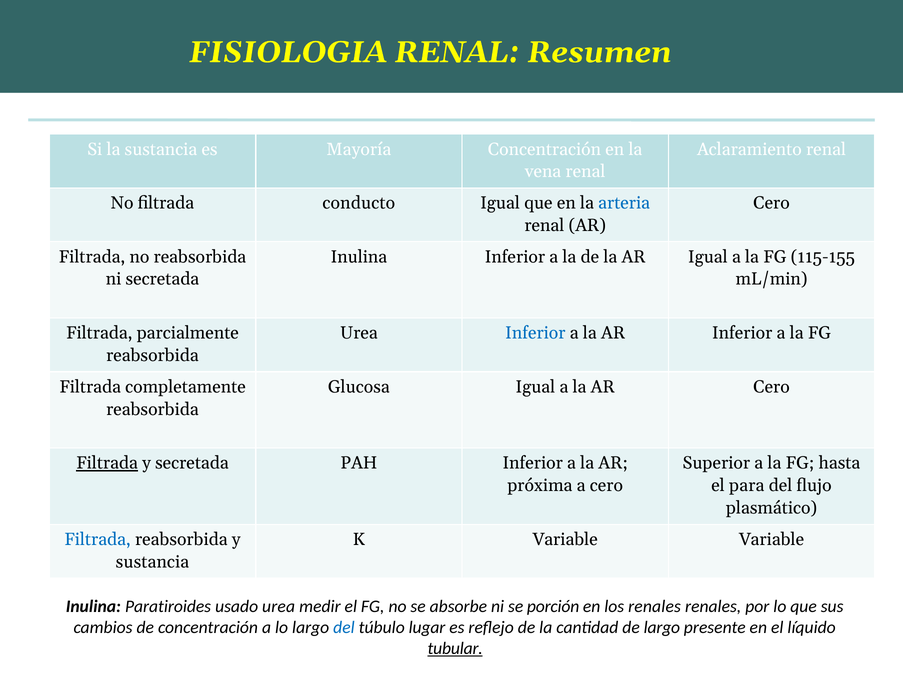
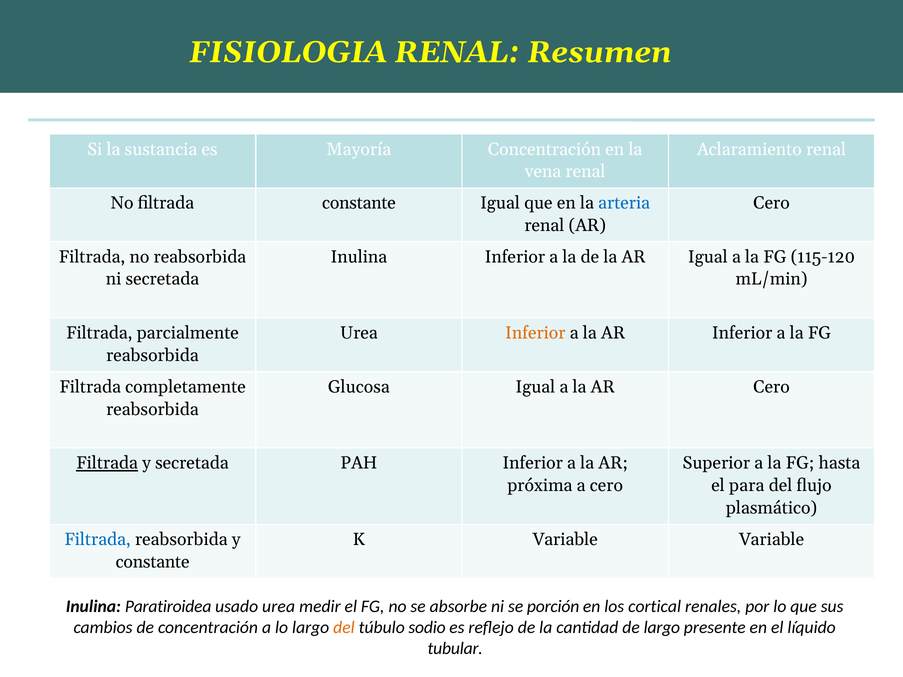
filtrada conducto: conducto -> constante
115-155: 115-155 -> 115-120
Inferior at (535, 333) colour: blue -> orange
sustancia at (152, 562): sustancia -> constante
Paratiroides: Paratiroides -> Paratiroidea
los renales: renales -> cortical
del at (344, 628) colour: blue -> orange
lugar: lugar -> sodio
tubular underline: present -> none
